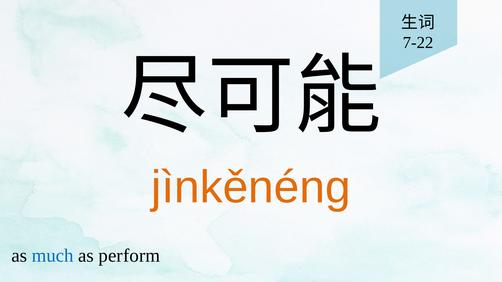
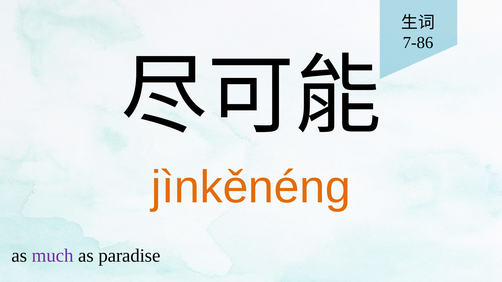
7-22: 7-22 -> 7-86
much colour: blue -> purple
perform: perform -> paradise
